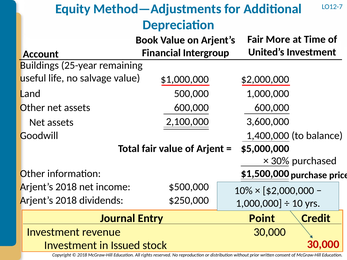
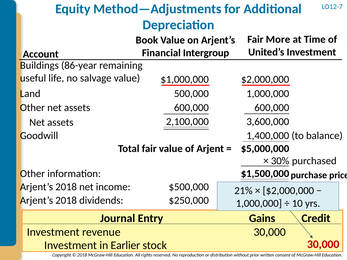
25-year: 25-year -> 86-year
10%: 10% -> 21%
Point: Point -> Gains
Issued: Issued -> Earlier
